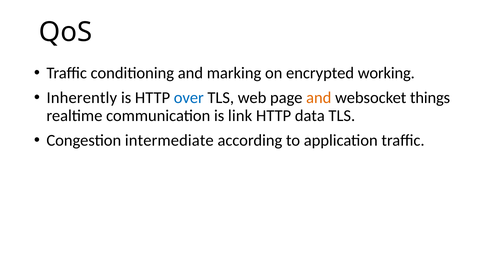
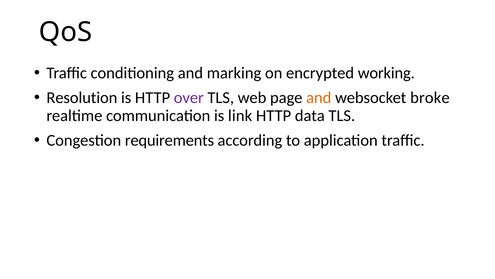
Inherently: Inherently -> Resolution
over colour: blue -> purple
things: things -> broke
intermediate: intermediate -> requirements
